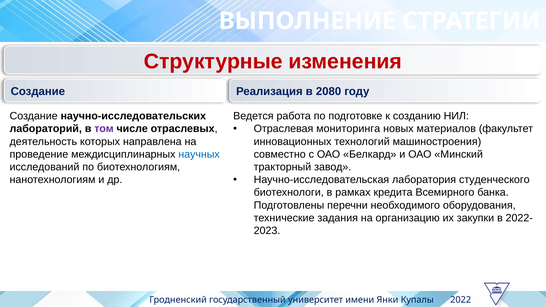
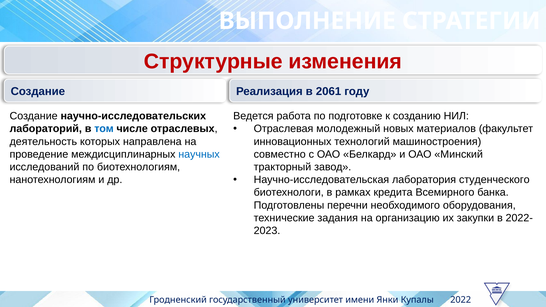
2080: 2080 -> 2061
мониторинга: мониторинга -> молодежный
том colour: purple -> blue
